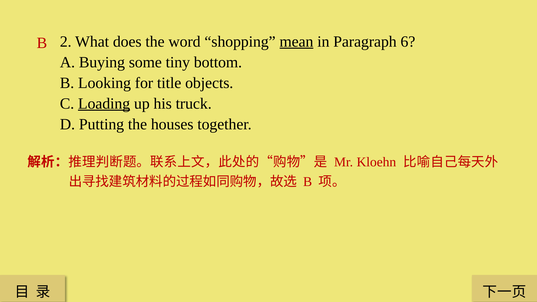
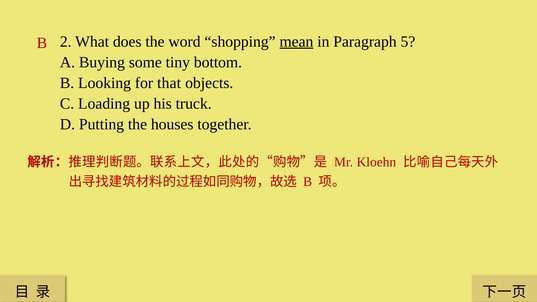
6: 6 -> 5
title: title -> that
Loading underline: present -> none
